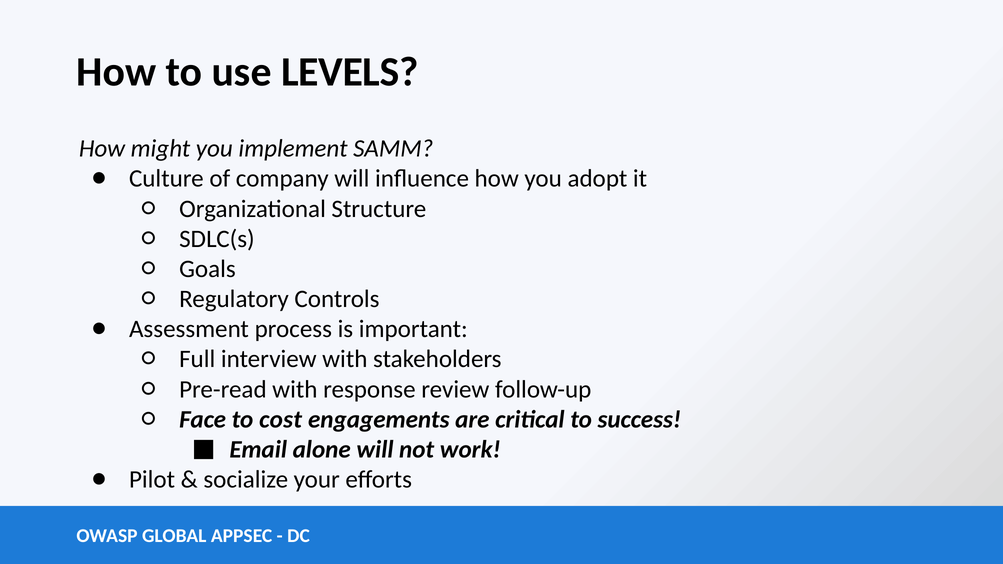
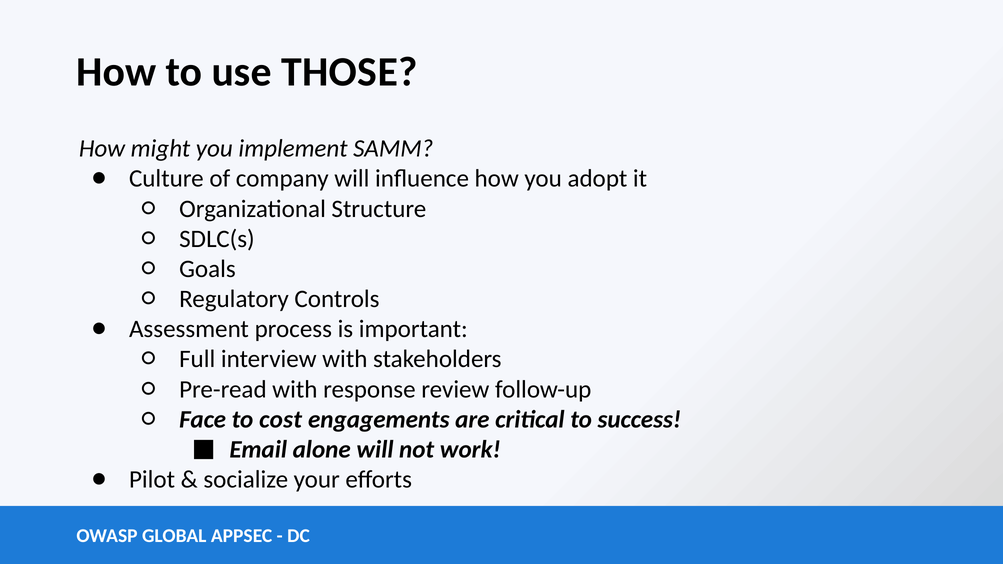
LEVELS: LEVELS -> THOSE
